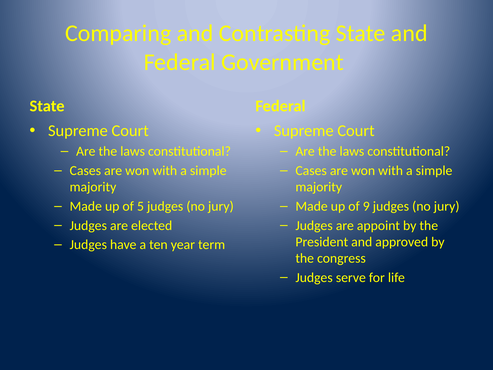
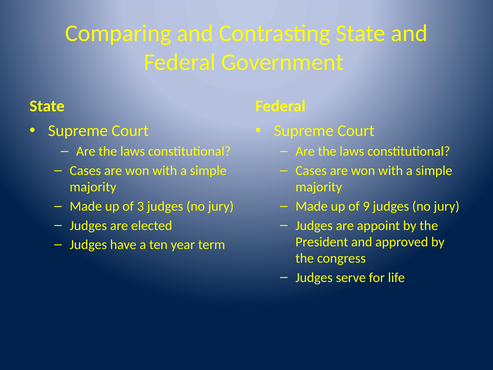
5: 5 -> 3
